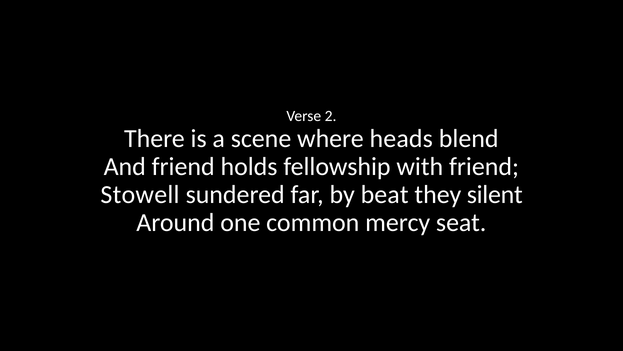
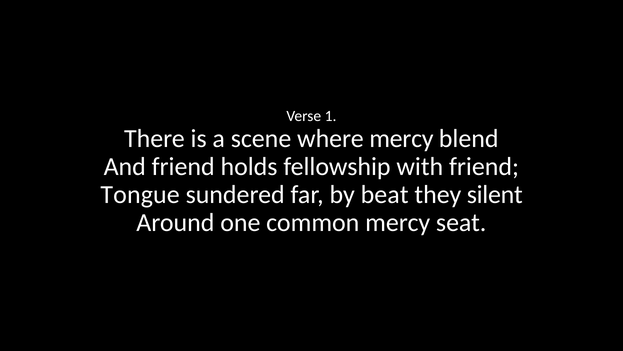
2: 2 -> 1
where heads: heads -> mercy
Stowell: Stowell -> Tongue
